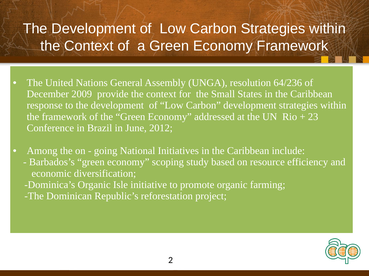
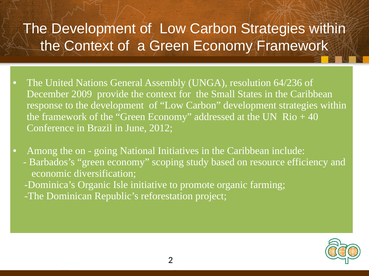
23: 23 -> 40
